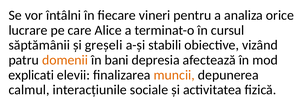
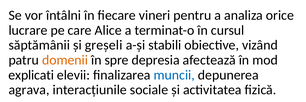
bani: bani -> spre
muncii colour: orange -> blue
calmul: calmul -> agrava
